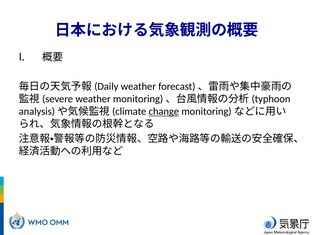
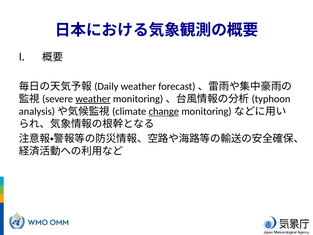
weather at (93, 99) underline: none -> present
